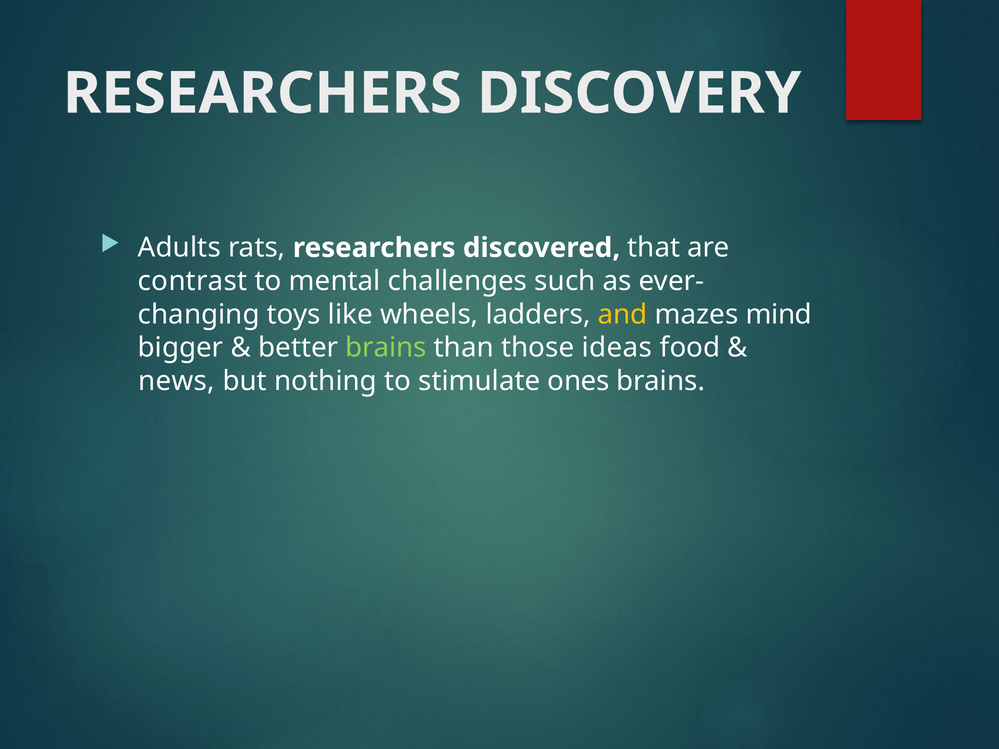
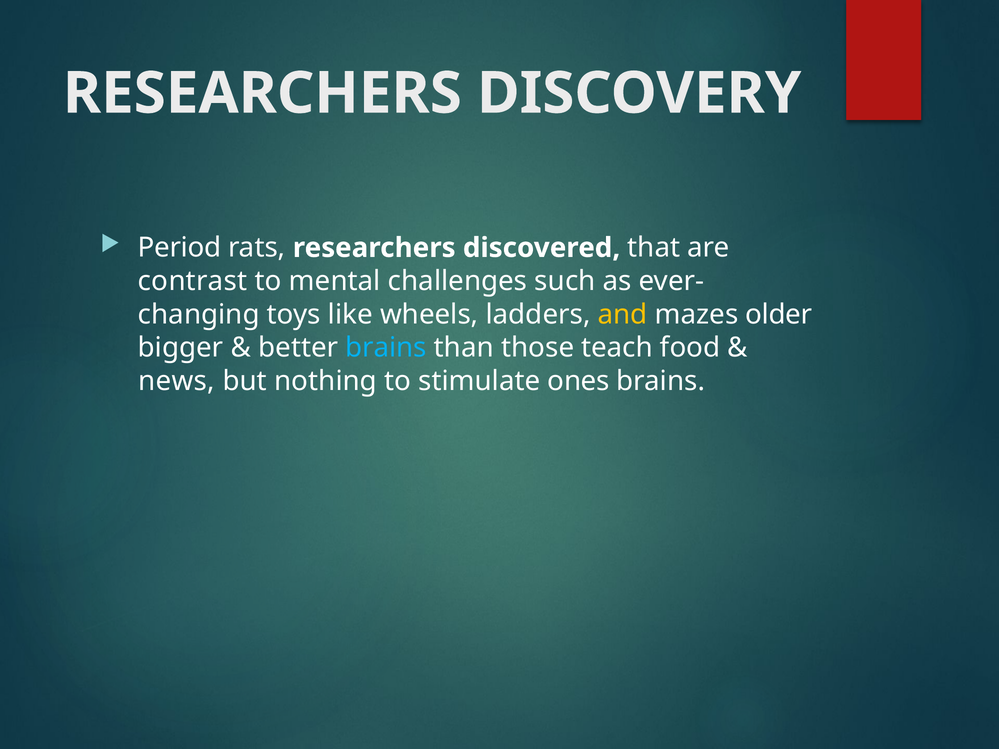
Adults: Adults -> Period
mind: mind -> older
brains at (386, 348) colour: light green -> light blue
ideas: ideas -> teach
